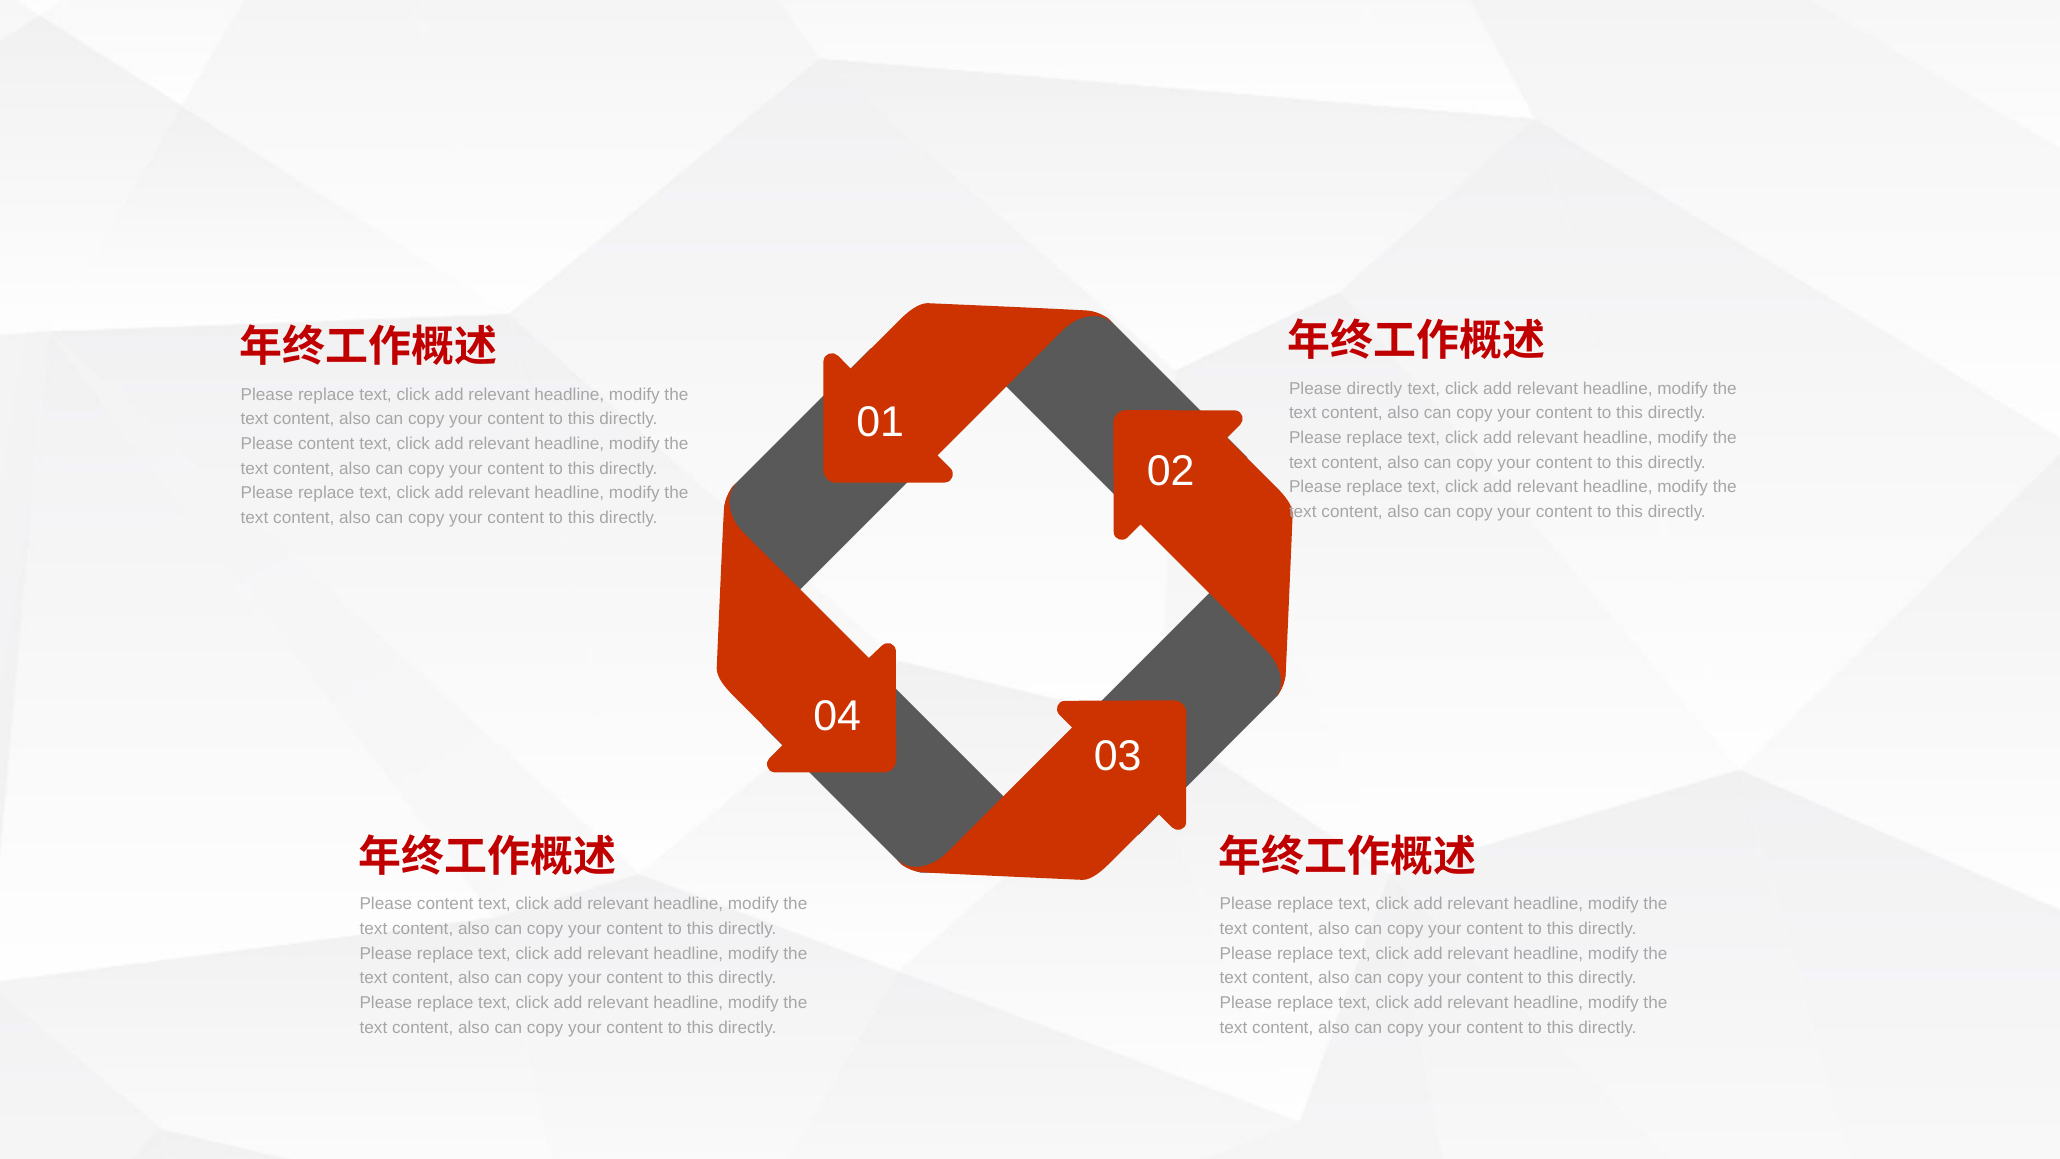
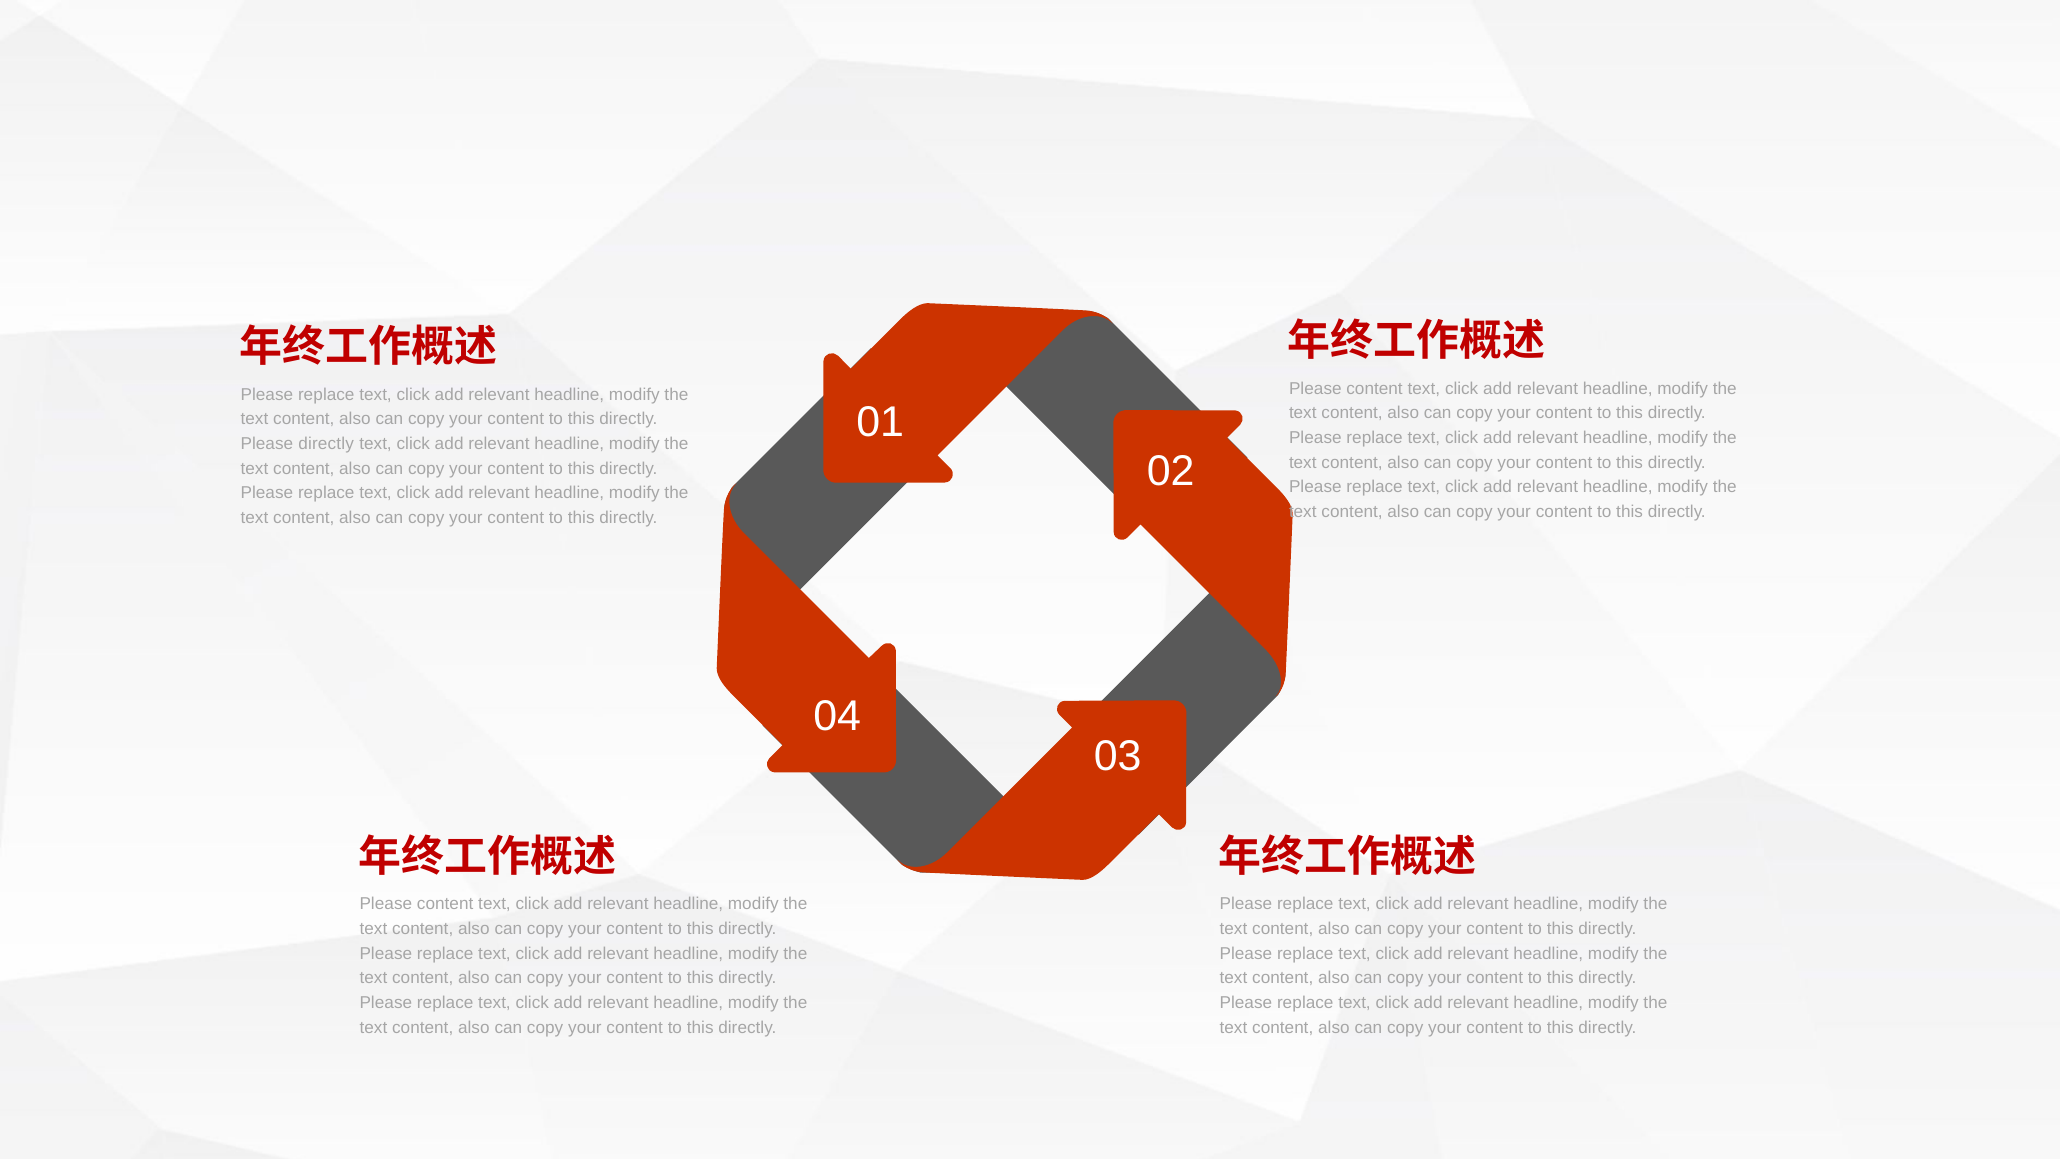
directly at (1374, 388): directly -> content
content at (326, 444): content -> directly
